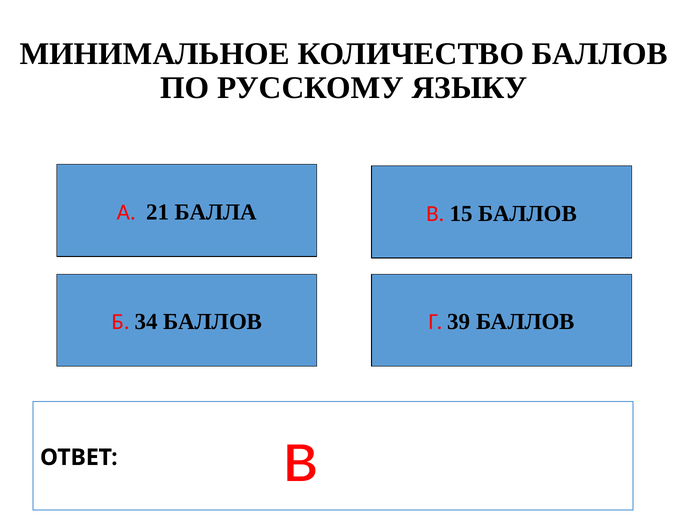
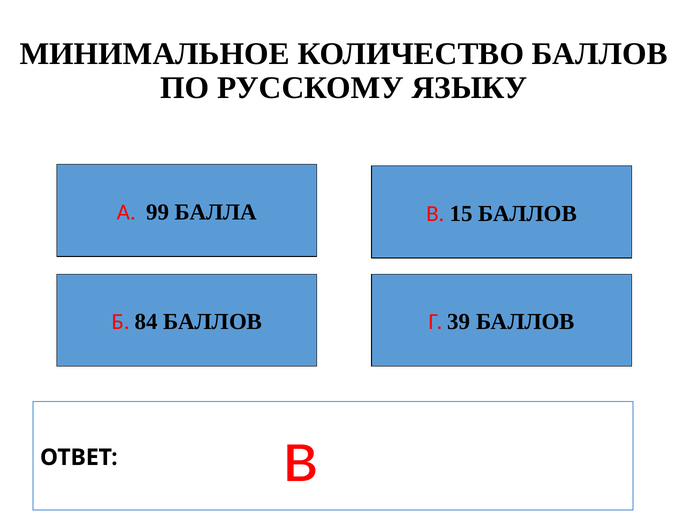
21: 21 -> 99
34: 34 -> 84
